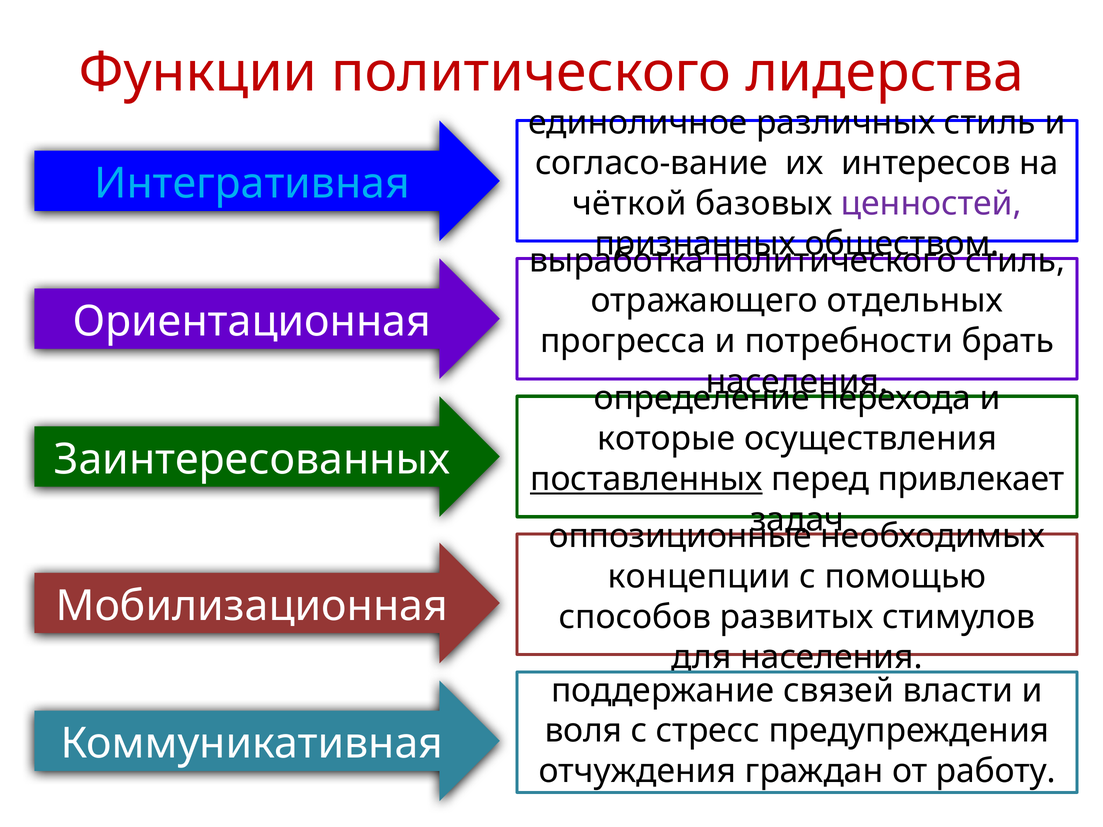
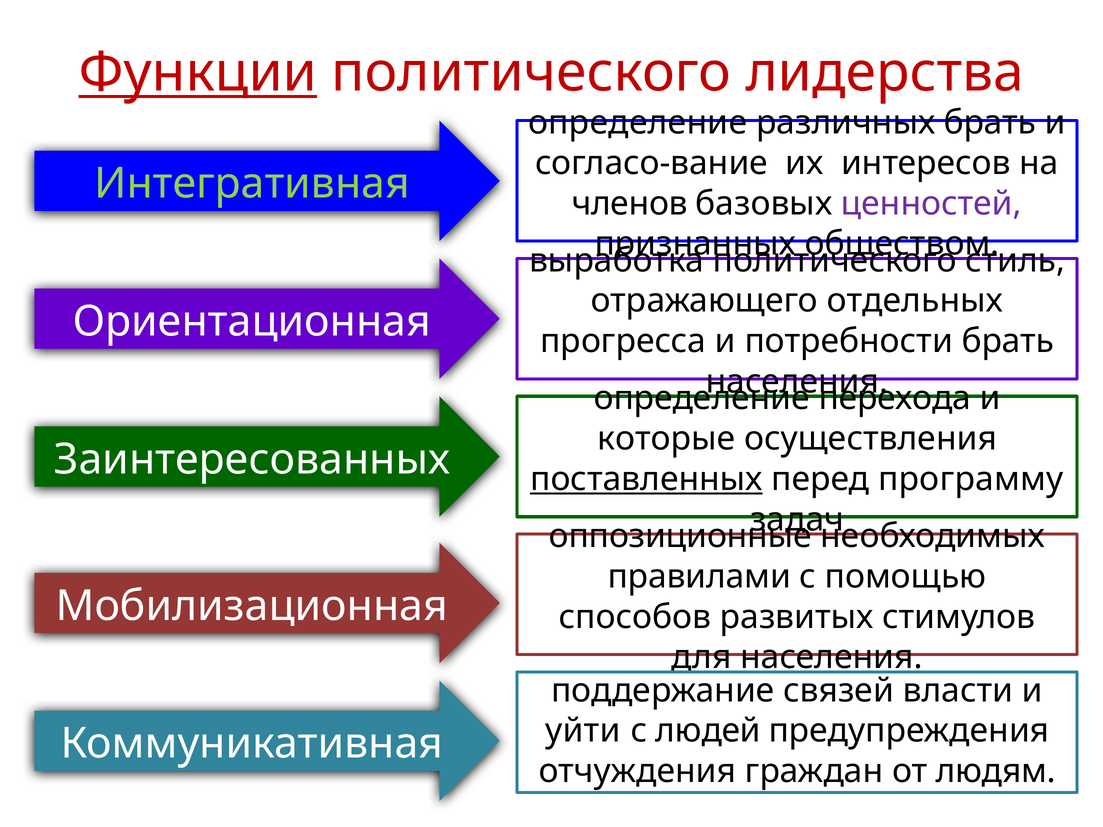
Функции underline: none -> present
единоличное at (638, 123): единоличное -> определение
различных стиль: стиль -> брать
Интегративная colour: light blue -> light green
чёткой: чёткой -> членов
привлекает: привлекает -> программу
концепции: концепции -> правилами
воля: воля -> уйти
стресс: стресс -> людей
работу: работу -> людям
